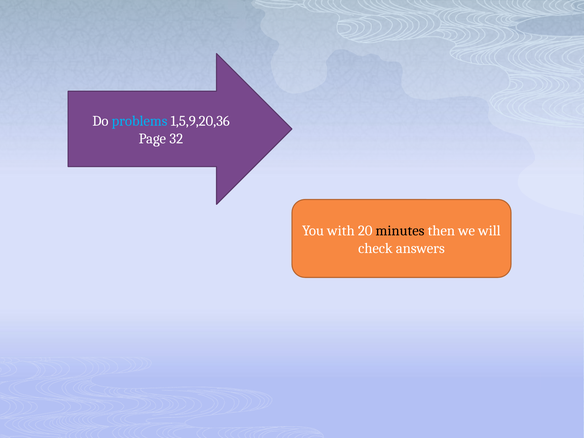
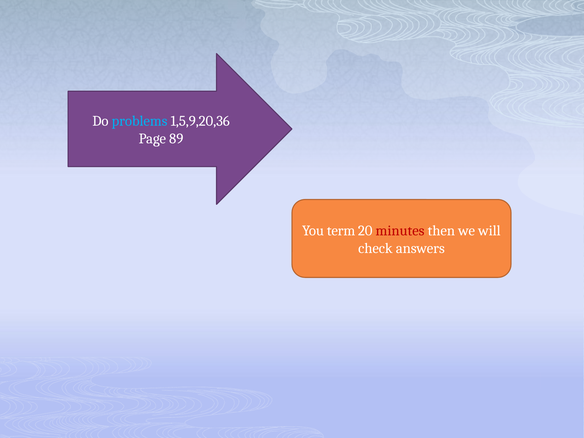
32: 32 -> 89
with: with -> term
minutes colour: black -> red
